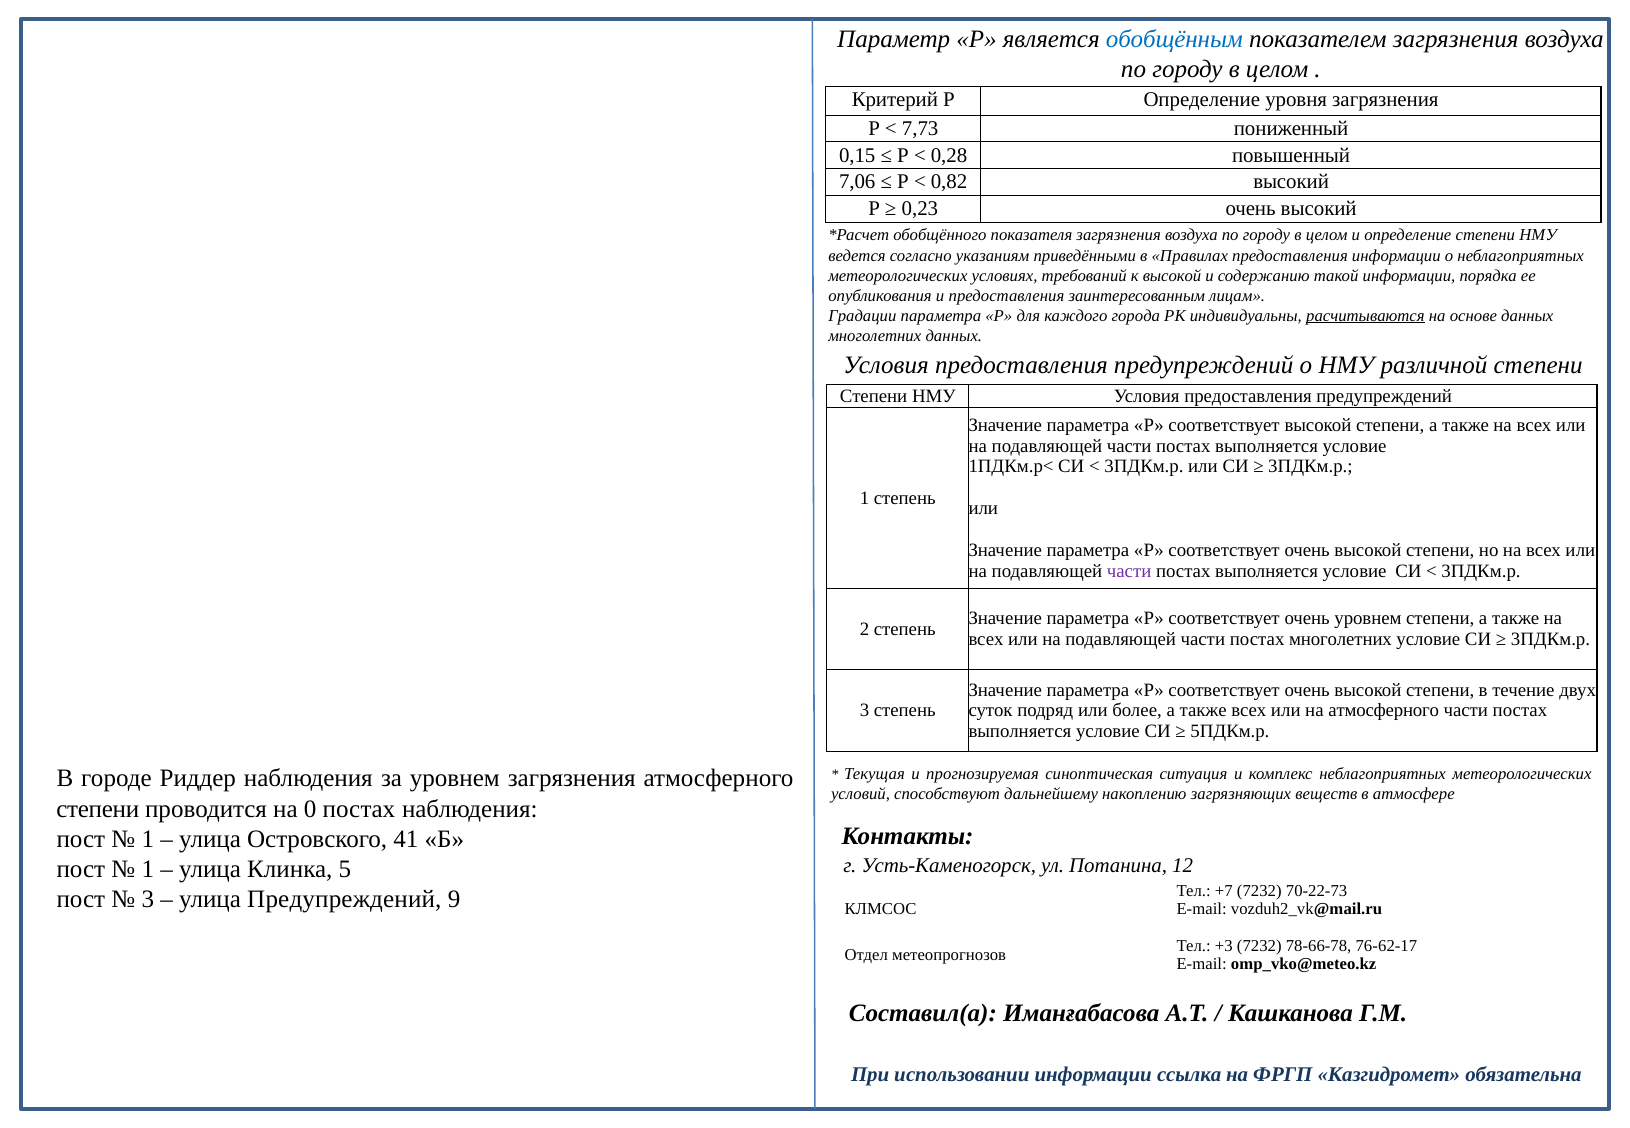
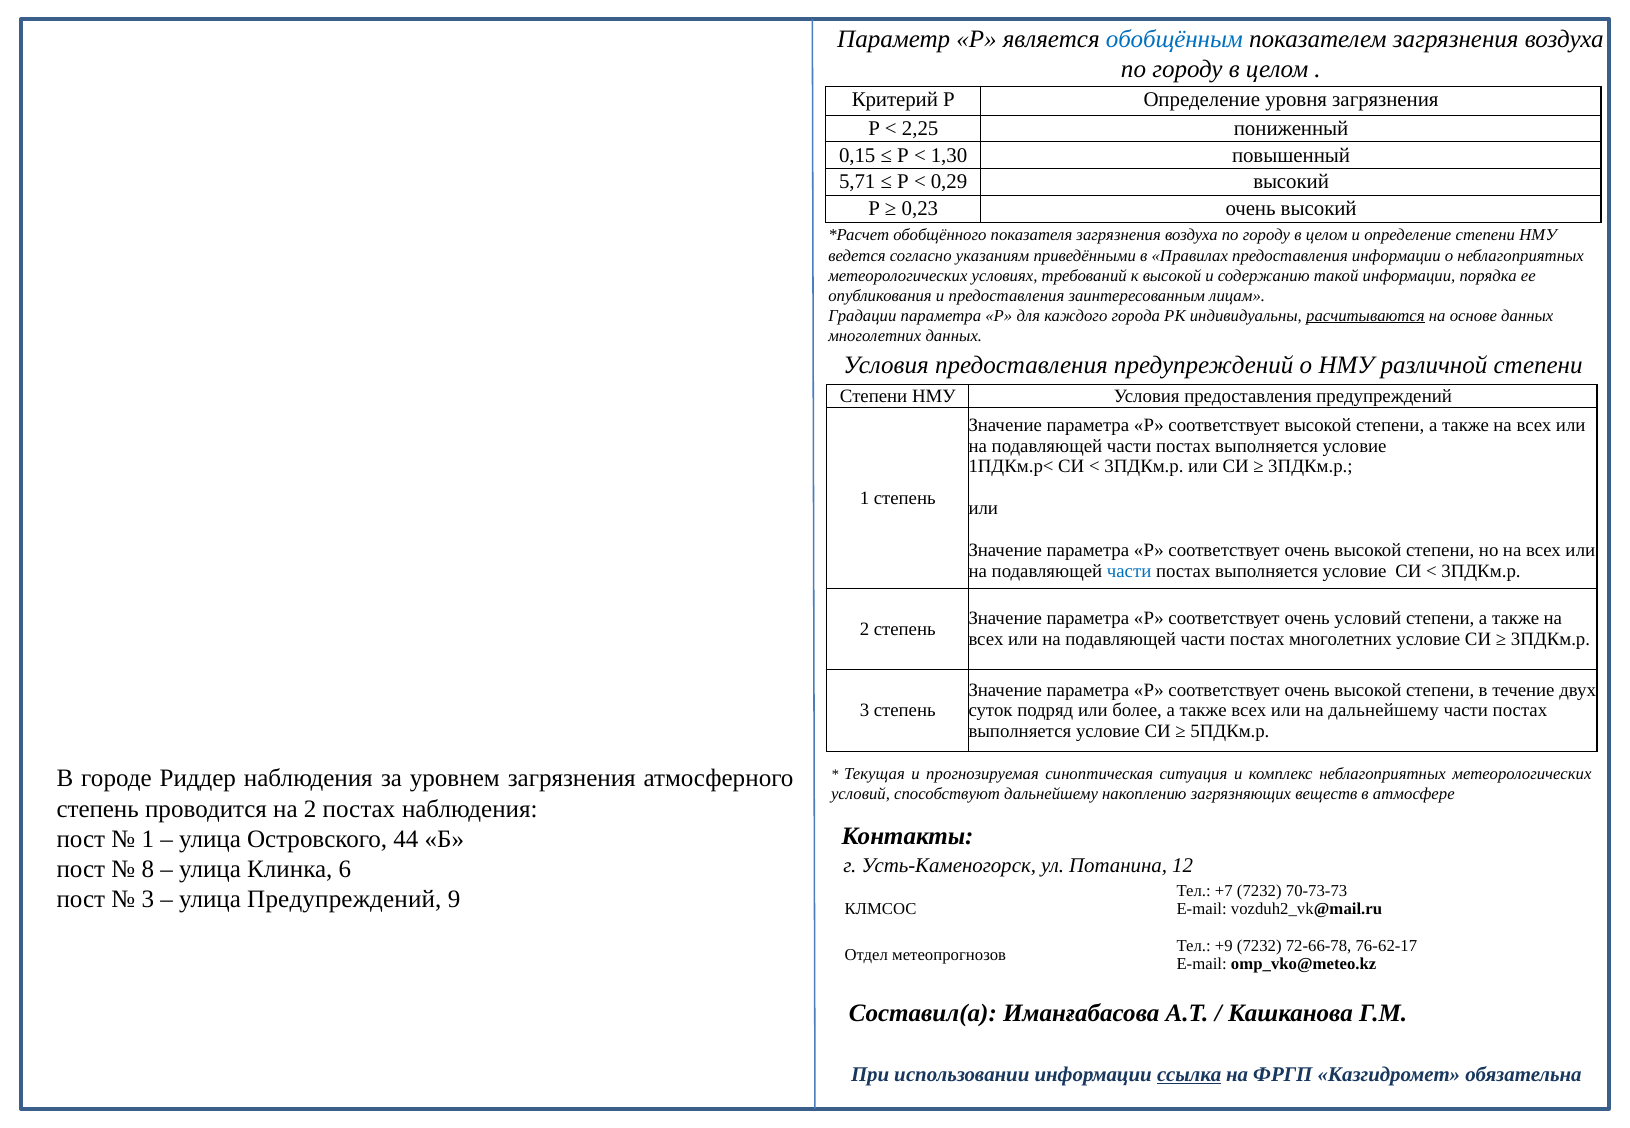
7,73: 7,73 -> 2,25
0,28: 0,28 -> 1,30
7,06: 7,06 -> 5,71
0,82: 0,82 -> 0,29
части at (1129, 571) colour: purple -> blue
очень уровнем: уровнем -> условий
на атмосферного: атмосферного -> дальнейшему
степени at (98, 809): степени -> степень
на 0: 0 -> 2
41: 41 -> 44
1 at (148, 869): 1 -> 8
5: 5 -> 6
70-22-73: 70-22-73 -> 70-73-73
+3: +3 -> +9
78-66-78: 78-66-78 -> 72-66-78
ссылка underline: none -> present
